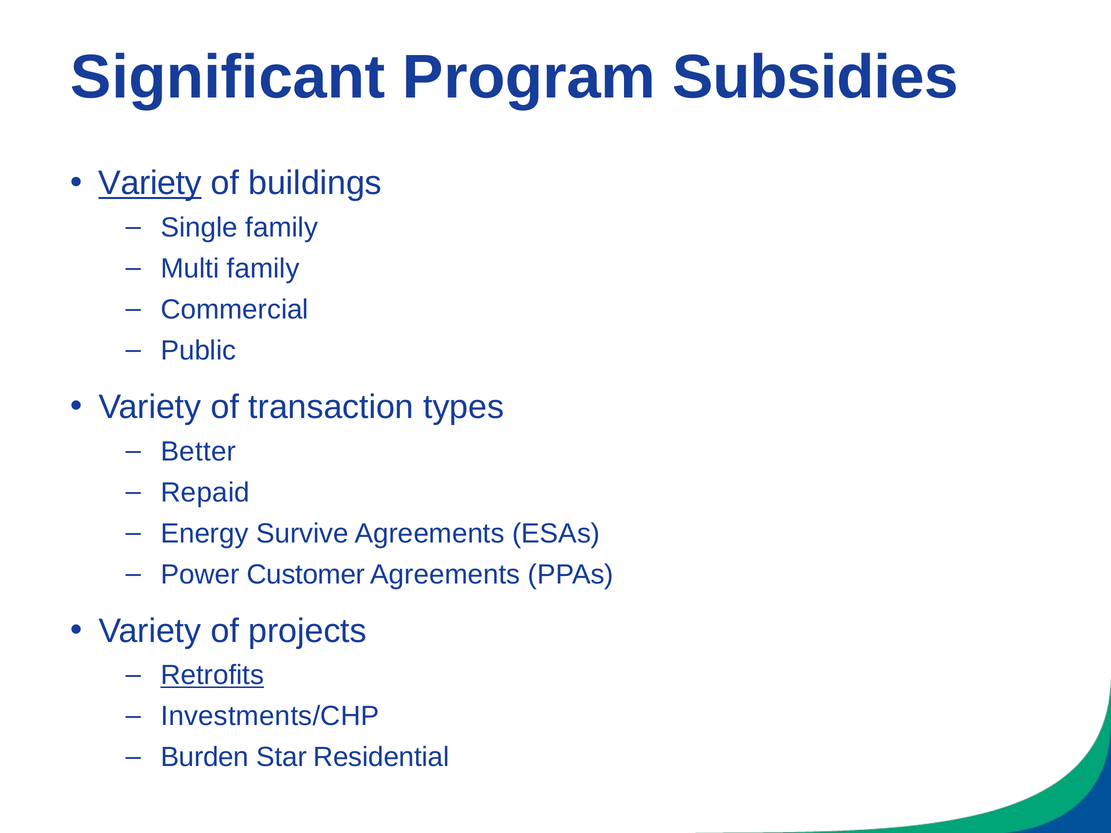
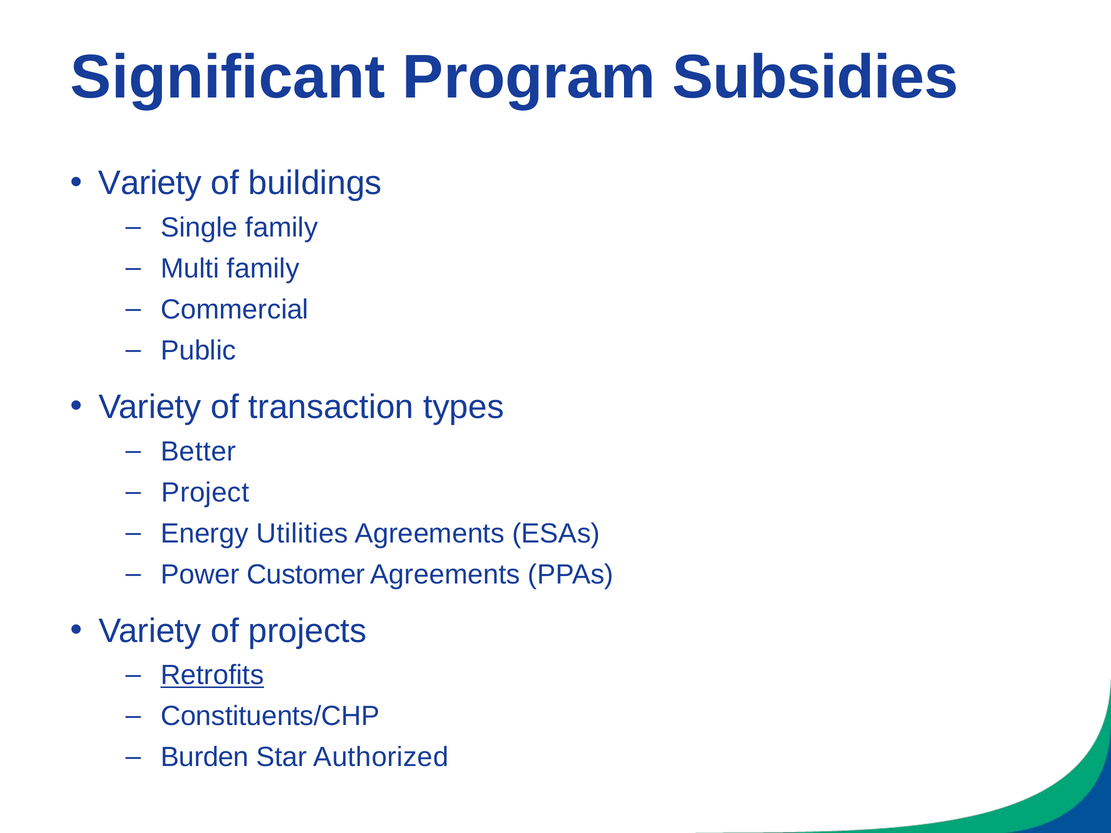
Variety at (150, 183) underline: present -> none
Repaid: Repaid -> Project
Survive: Survive -> Utilities
Investments/CHP: Investments/CHP -> Constituents/CHP
Residential: Residential -> Authorized
